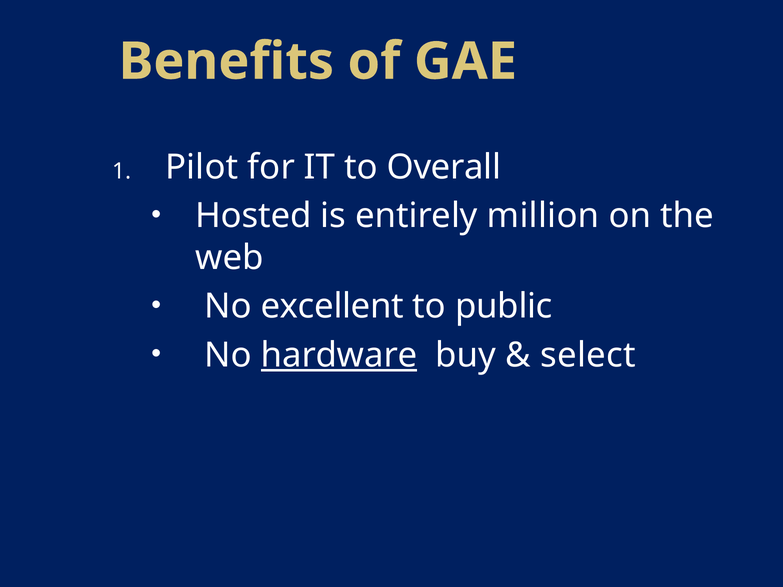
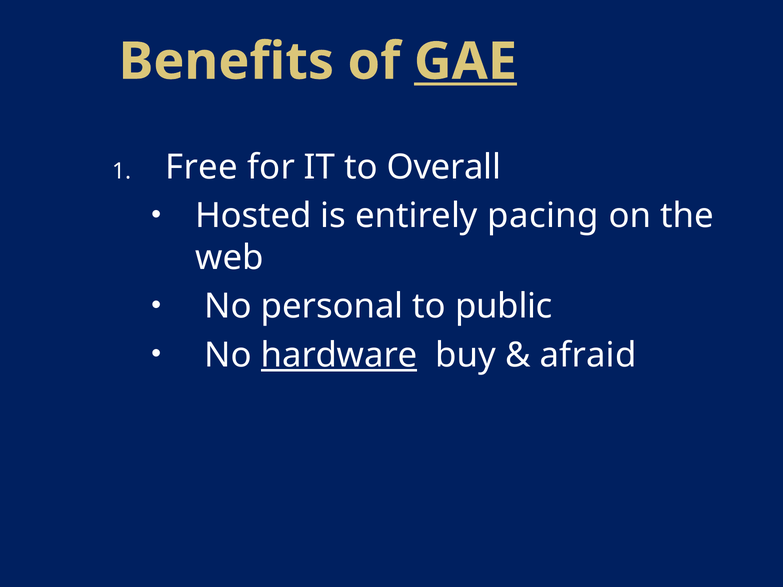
GAE underline: none -> present
Pilot: Pilot -> Free
million: million -> pacing
excellent: excellent -> personal
select: select -> afraid
